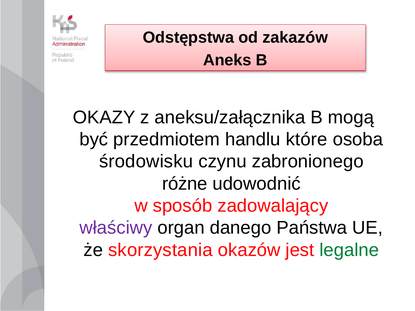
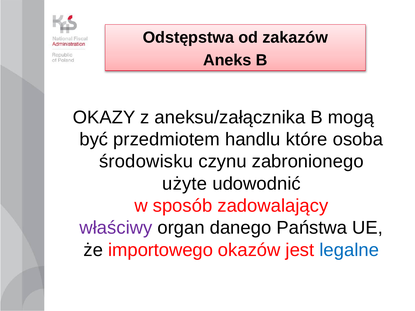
różne: różne -> użyte
skorzystania: skorzystania -> importowego
legalne colour: green -> blue
